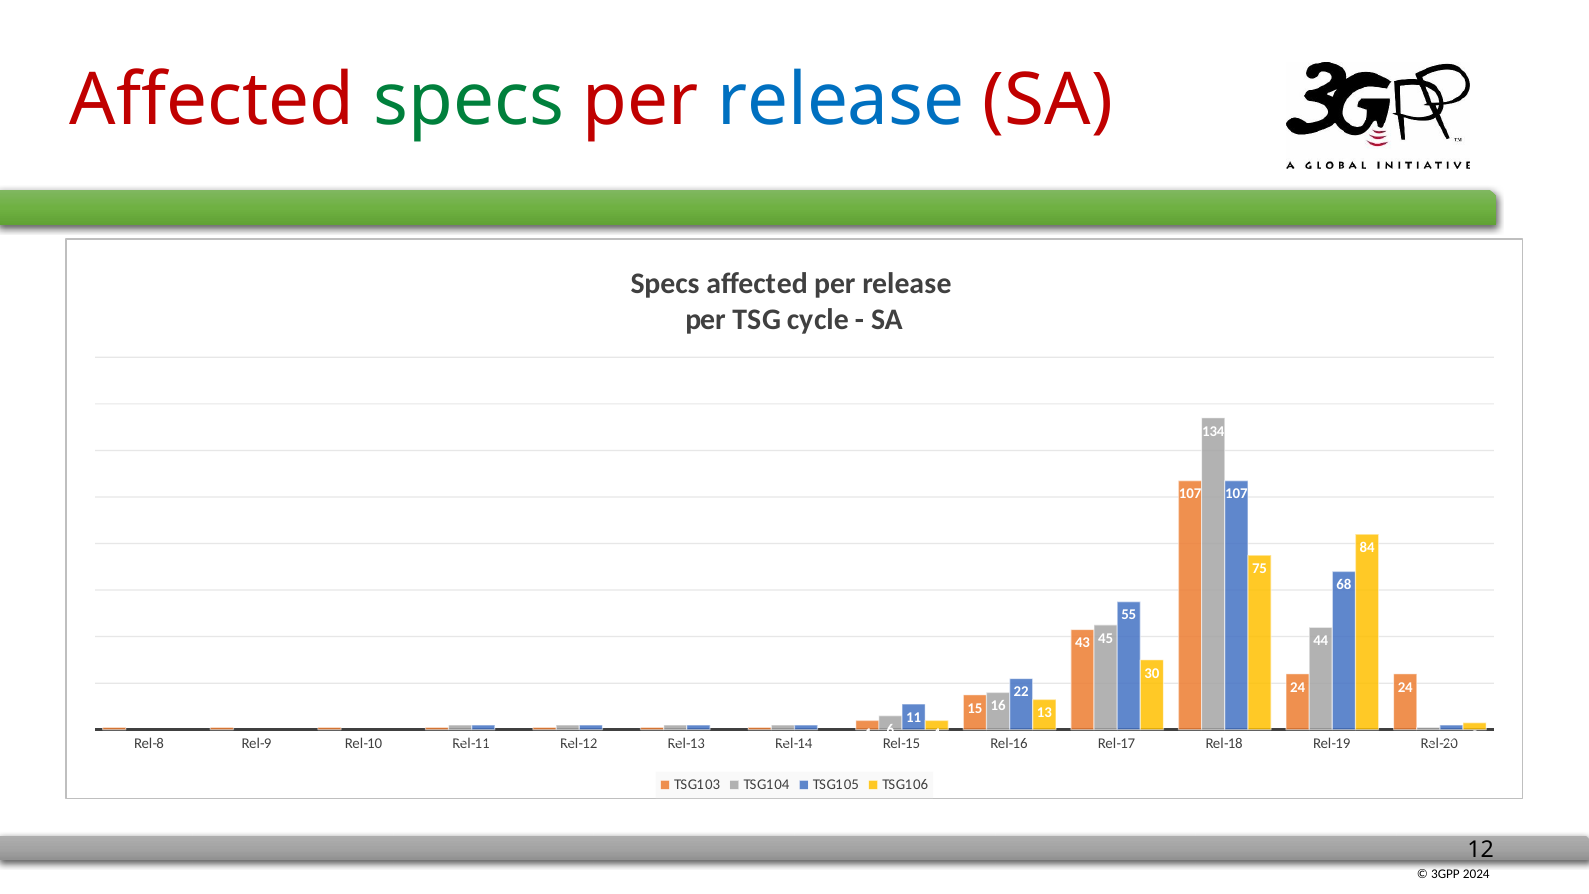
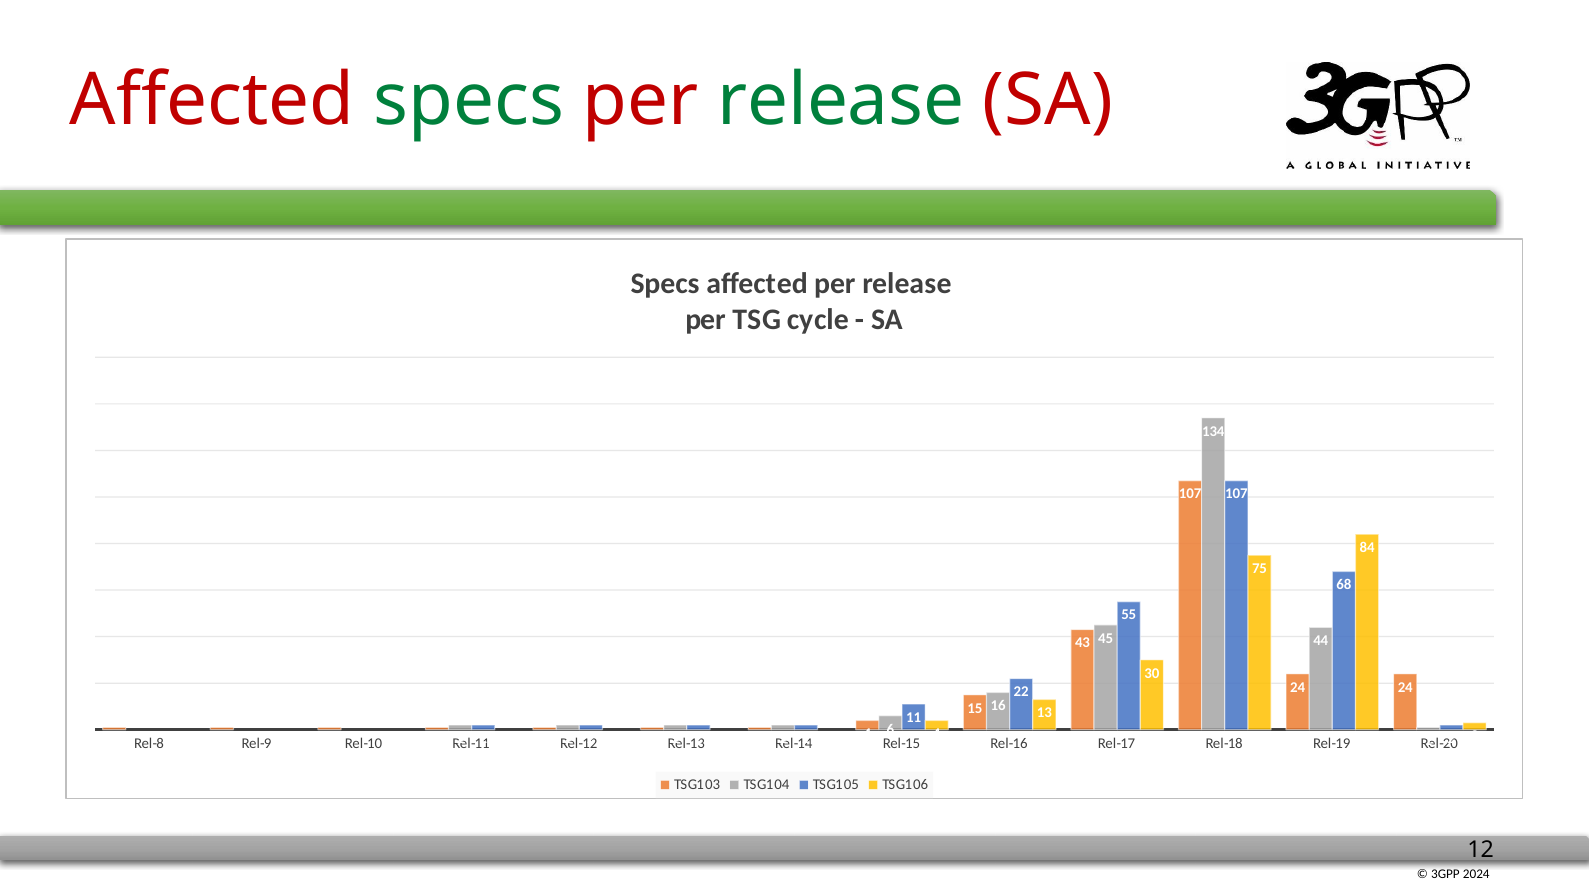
release at (841, 101) colour: blue -> green
